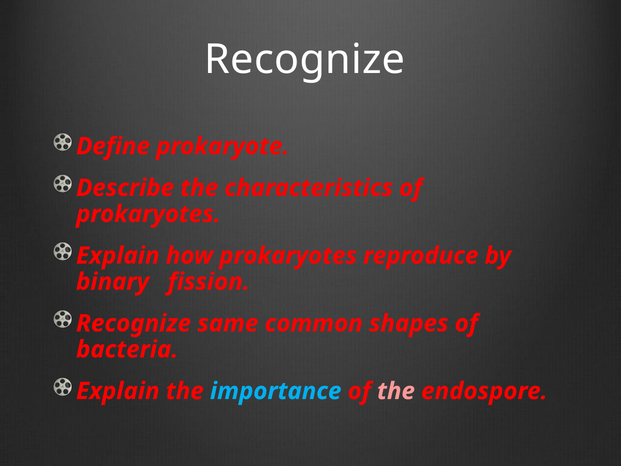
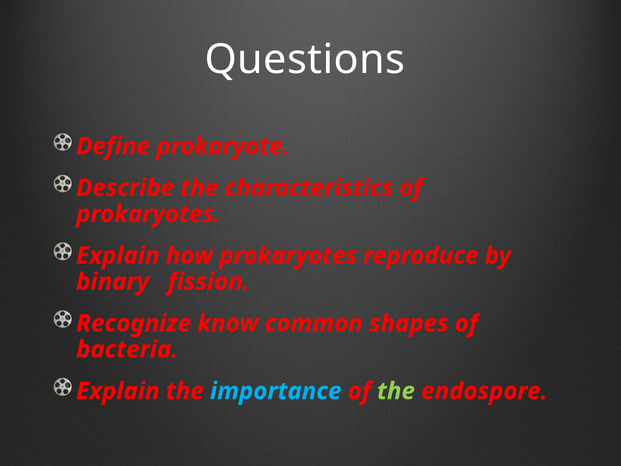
Recognize at (305, 60): Recognize -> Questions
same: same -> know
the at (396, 391) colour: pink -> light green
